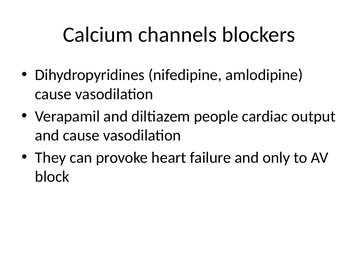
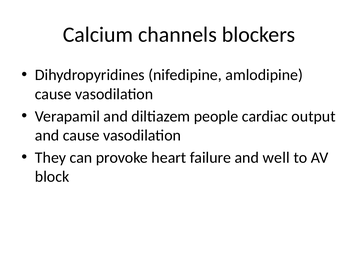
only: only -> well
